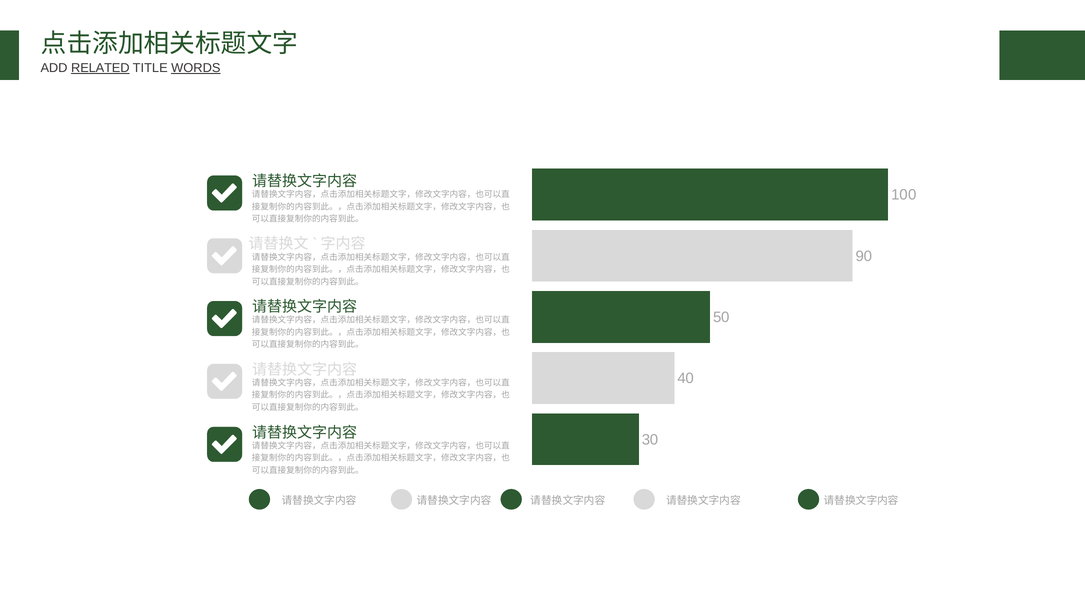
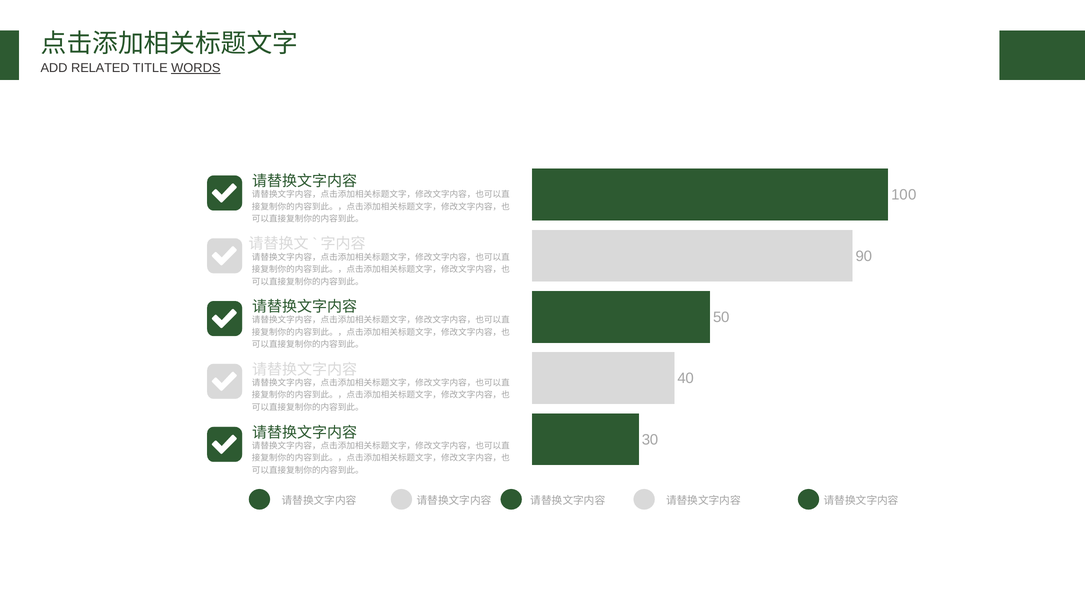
RELATED underline: present -> none
